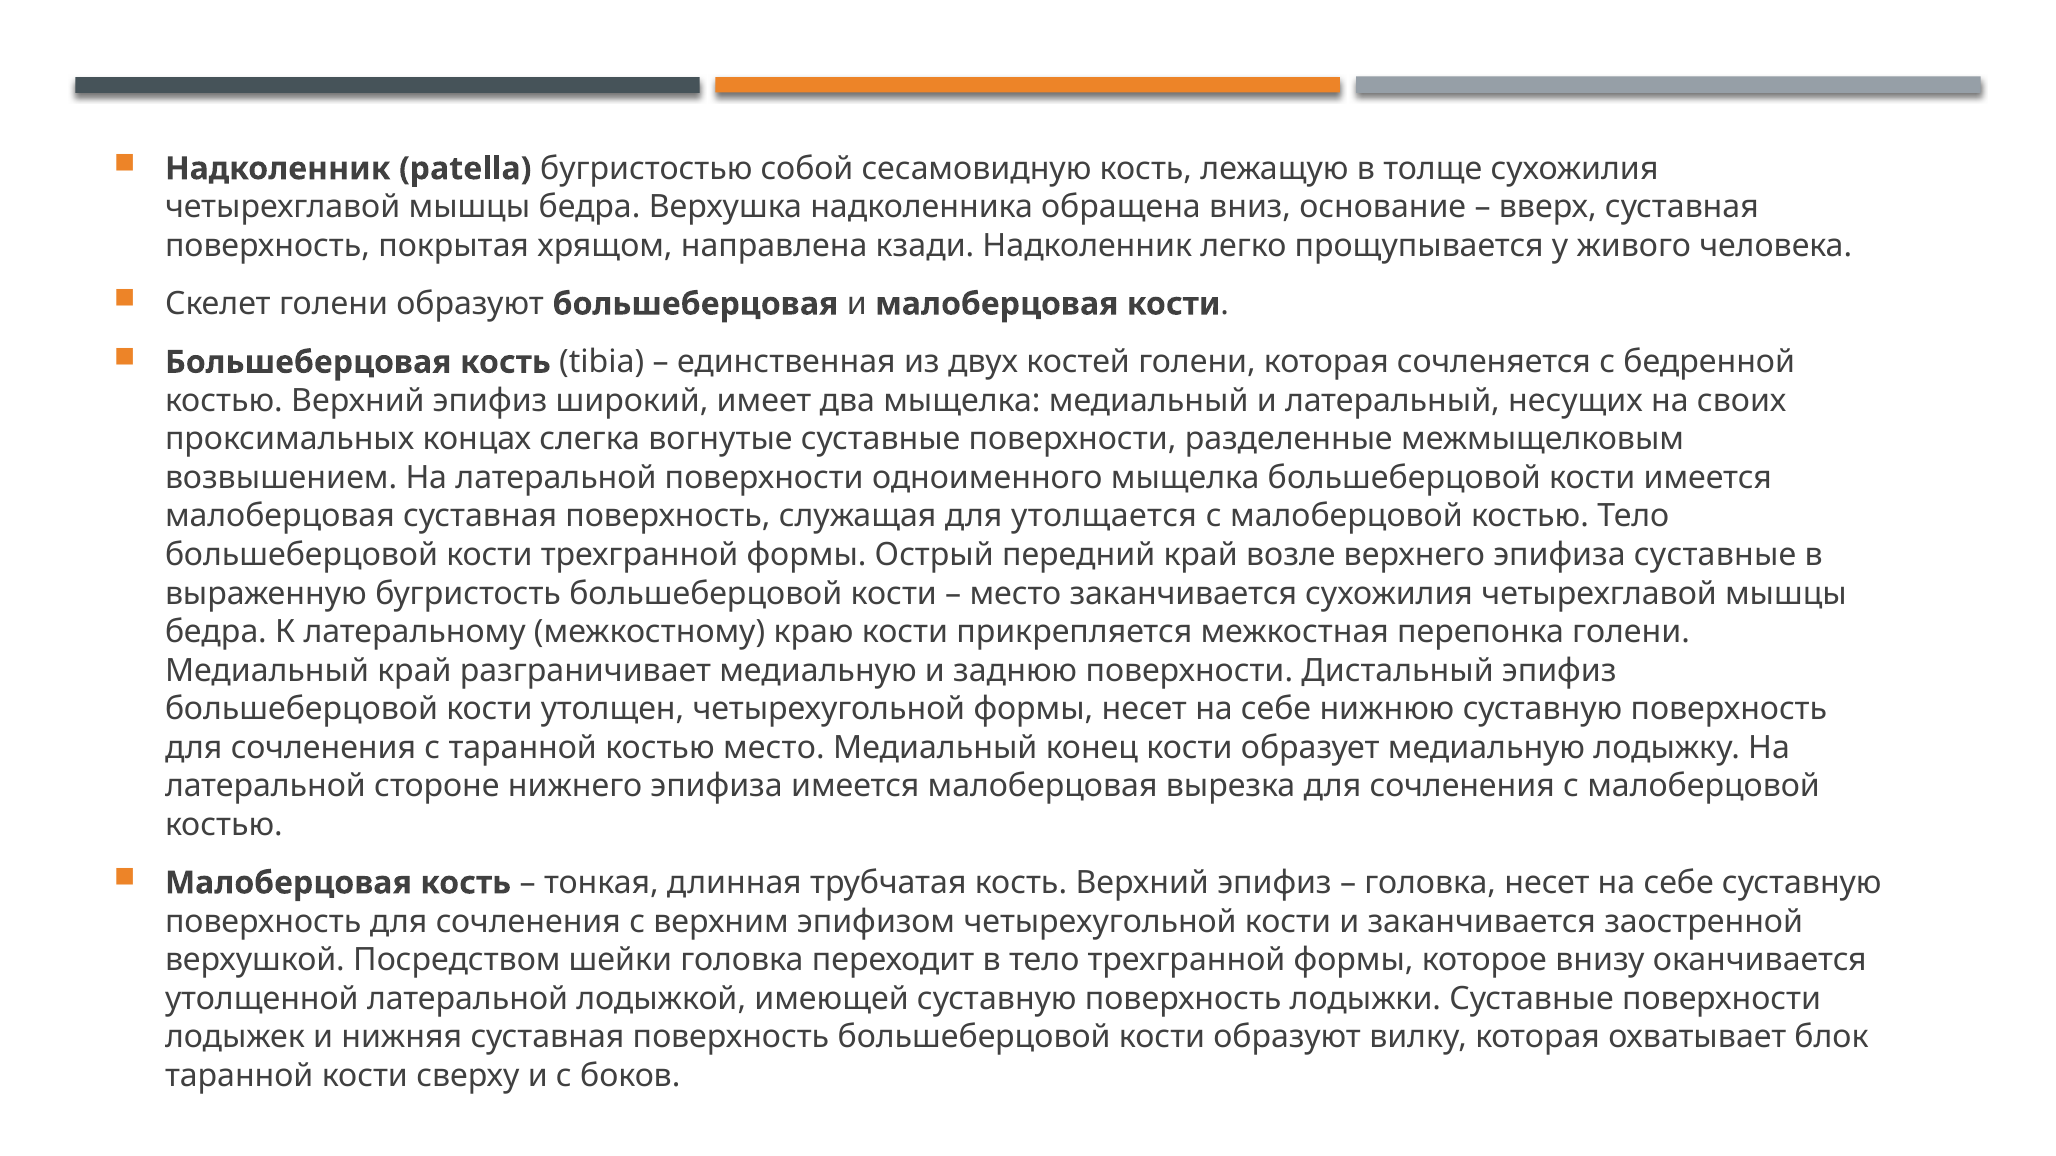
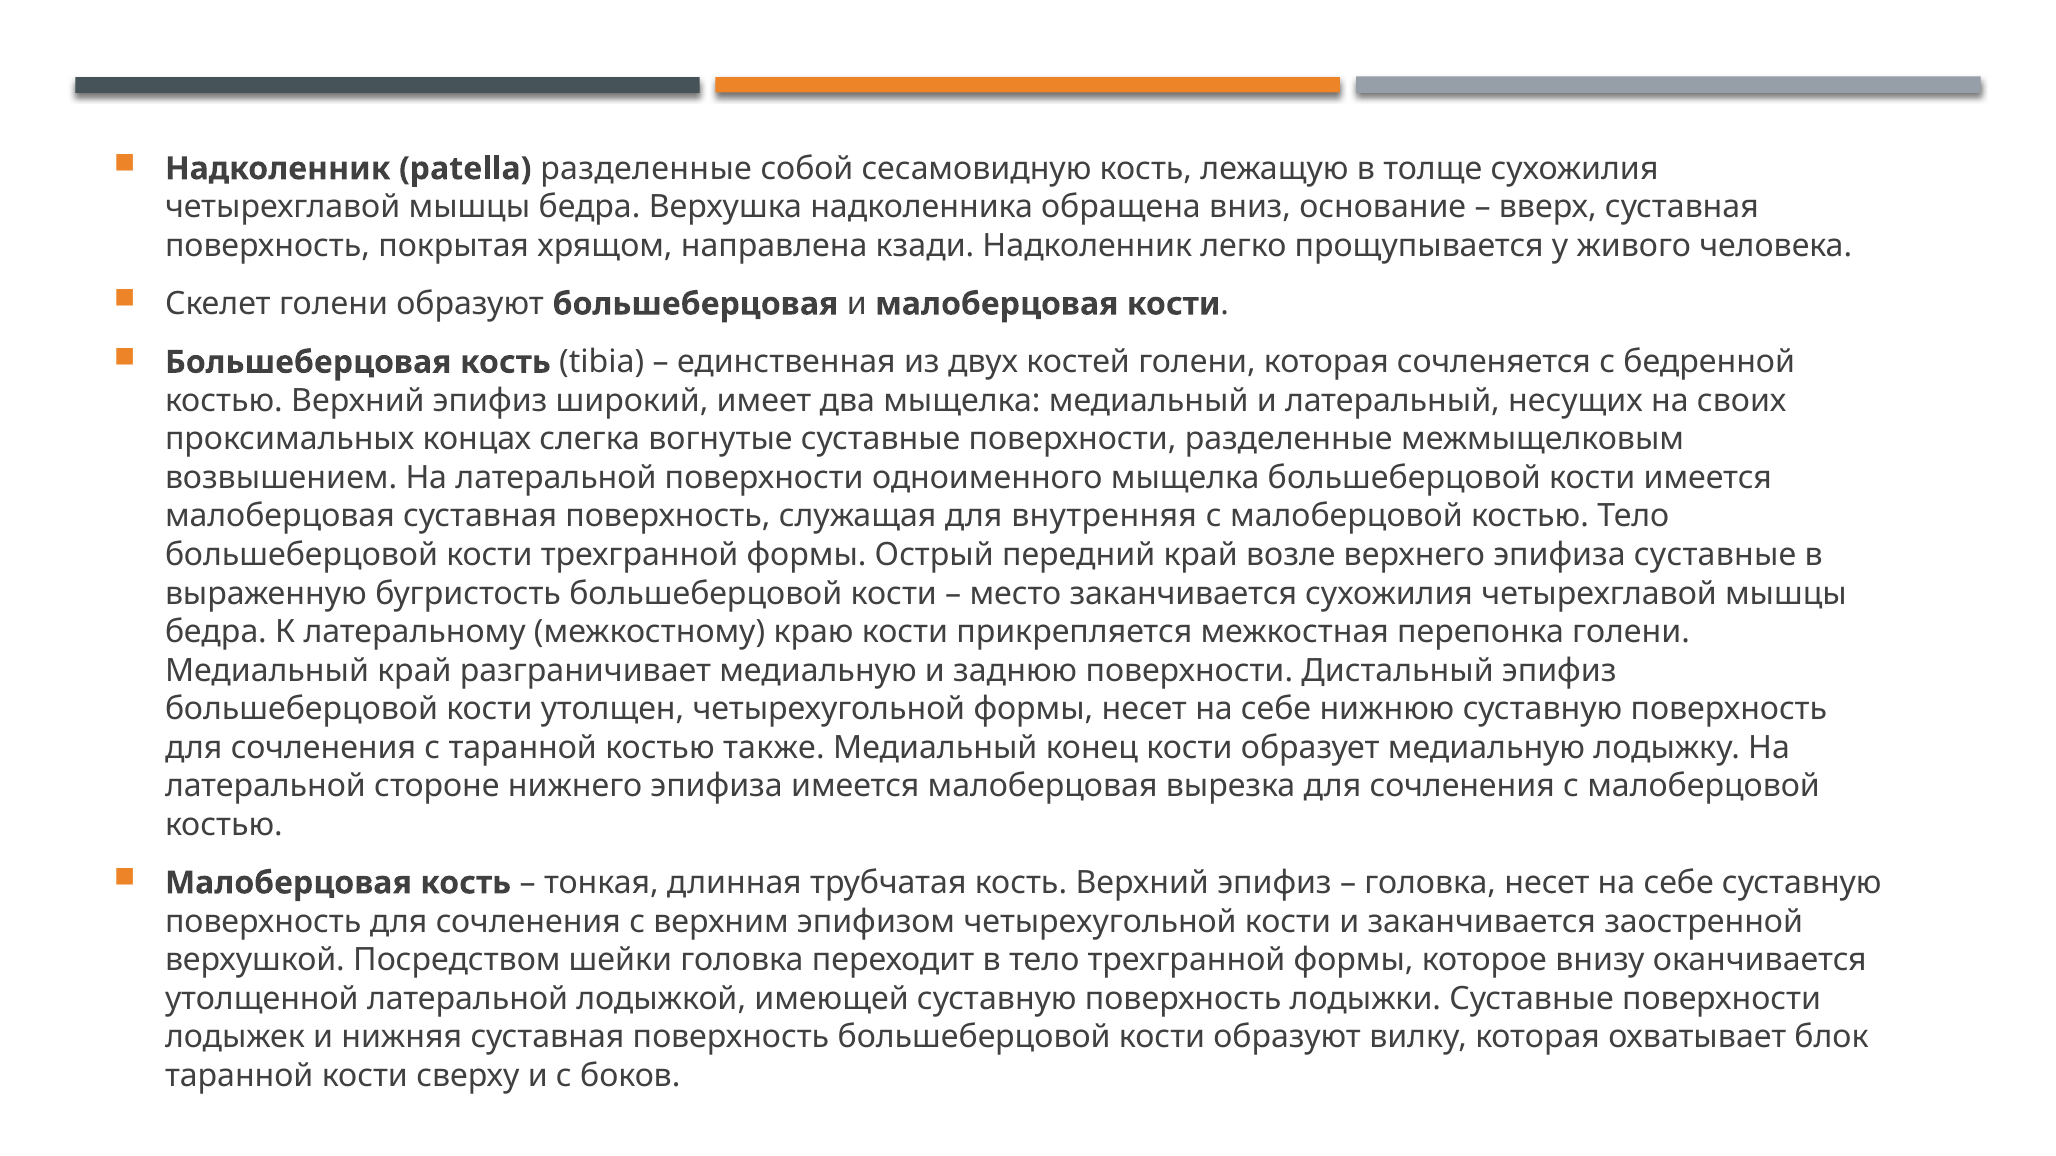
patella бугристостью: бугристостью -> разделенные
утолщается: утолщается -> внутренняя
костью место: место -> также
